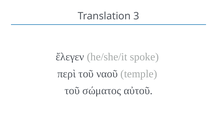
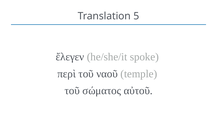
3: 3 -> 5
